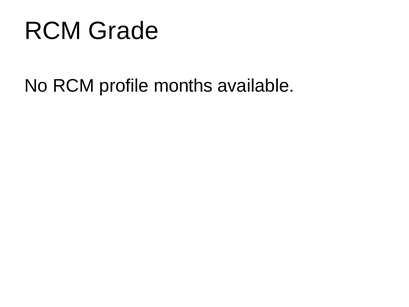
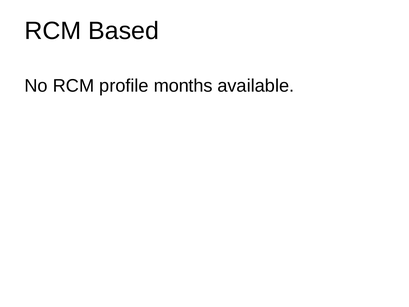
Grade: Grade -> Based
